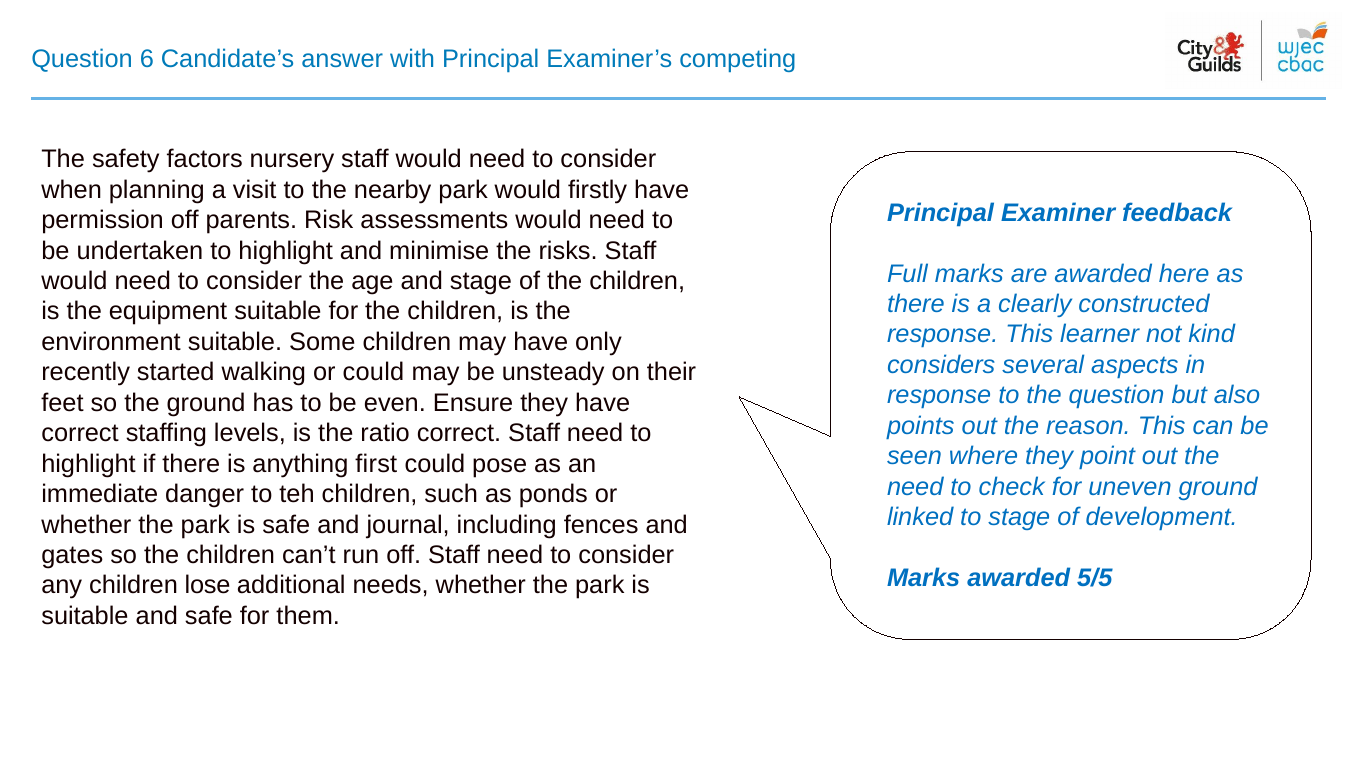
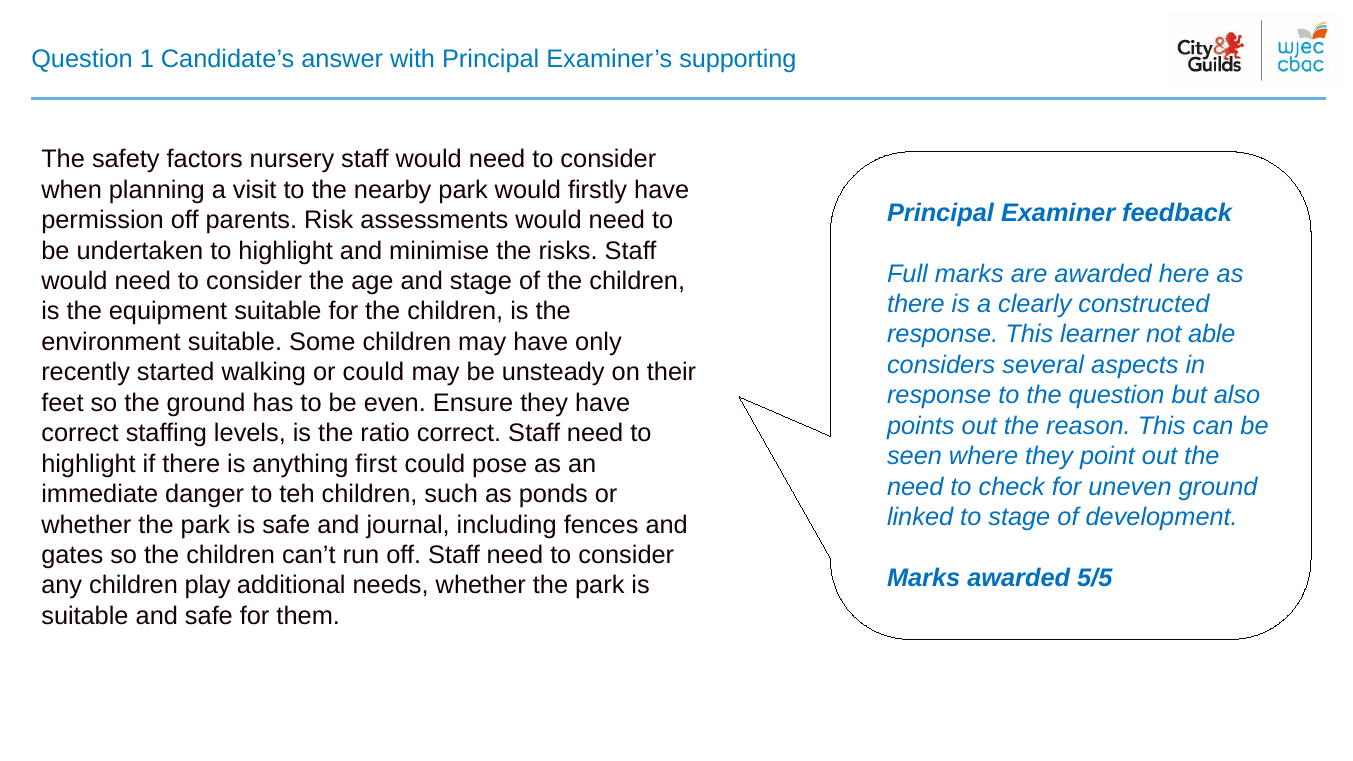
6: 6 -> 1
competing: competing -> supporting
kind: kind -> able
lose: lose -> play
